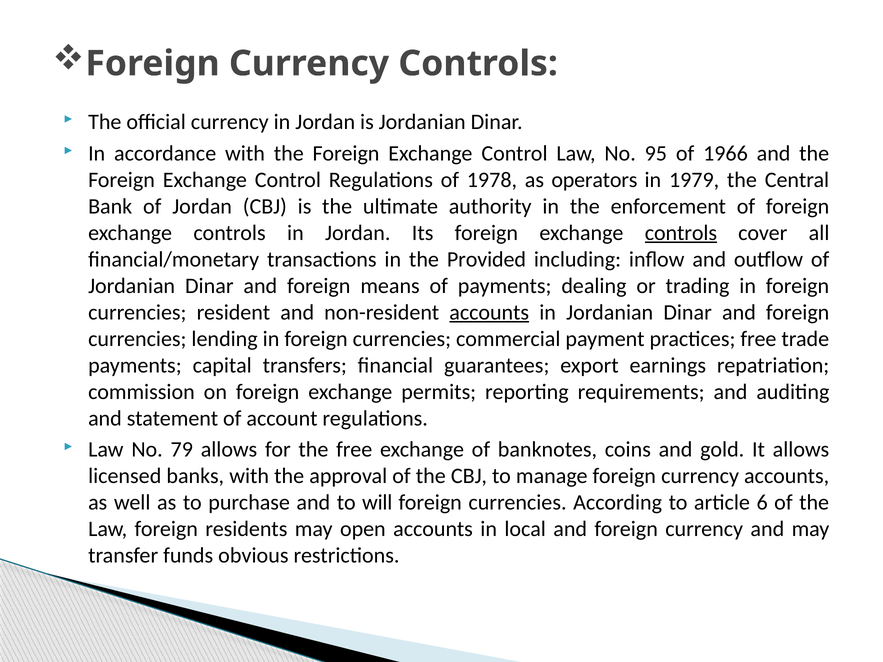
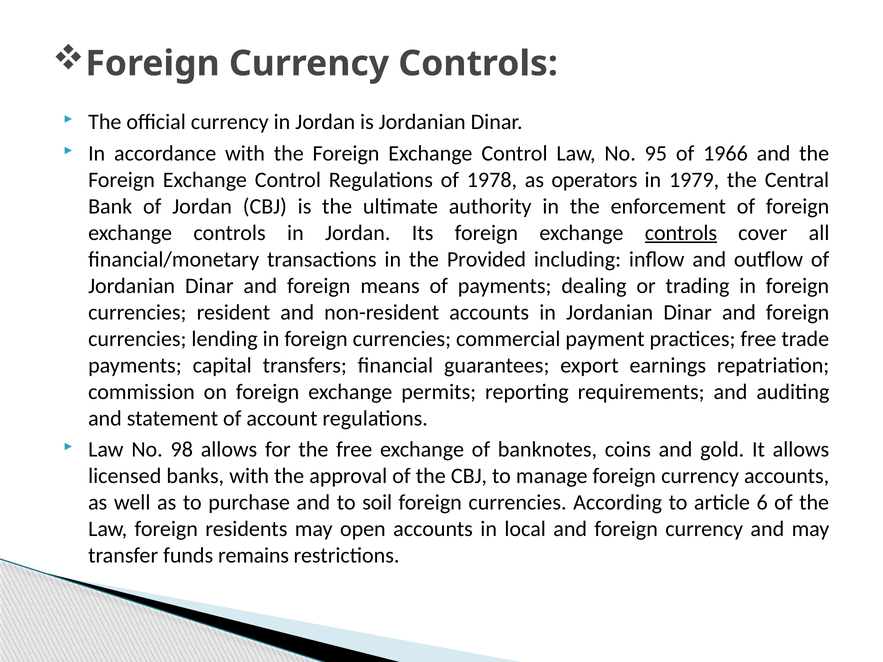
accounts at (489, 312) underline: present -> none
79: 79 -> 98
will: will -> soil
obvious: obvious -> remains
